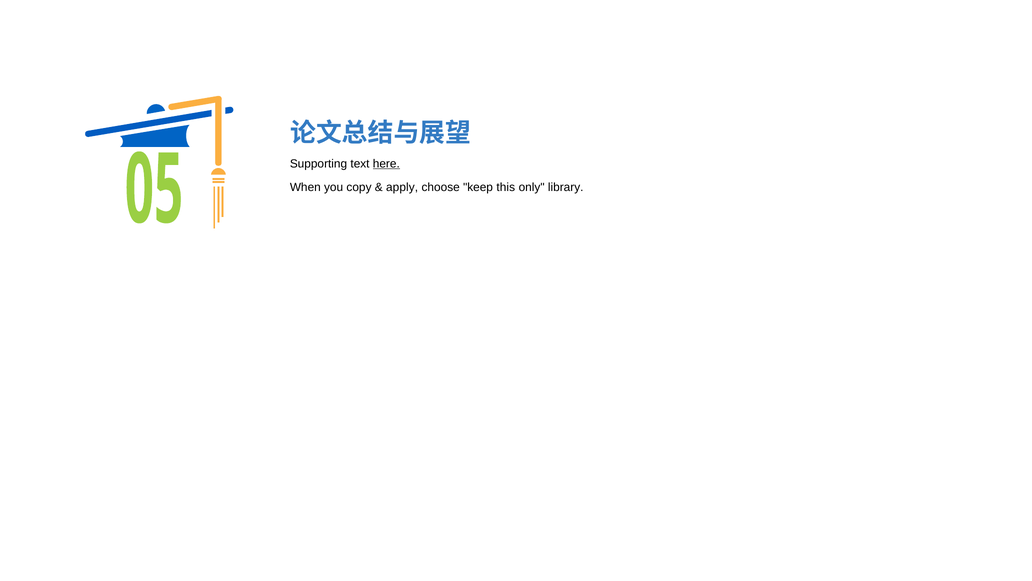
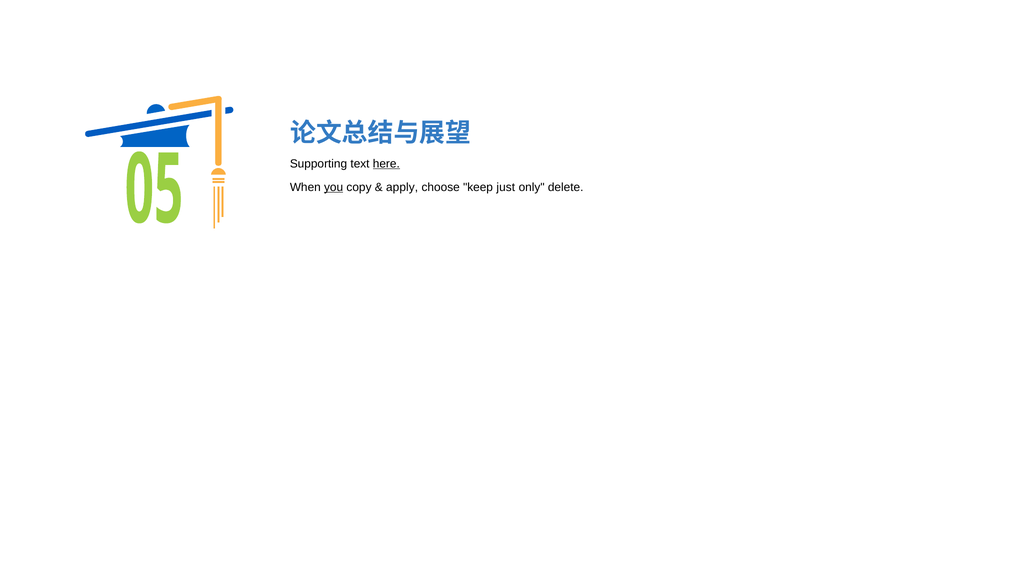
you underline: none -> present
this: this -> just
library: library -> delete
